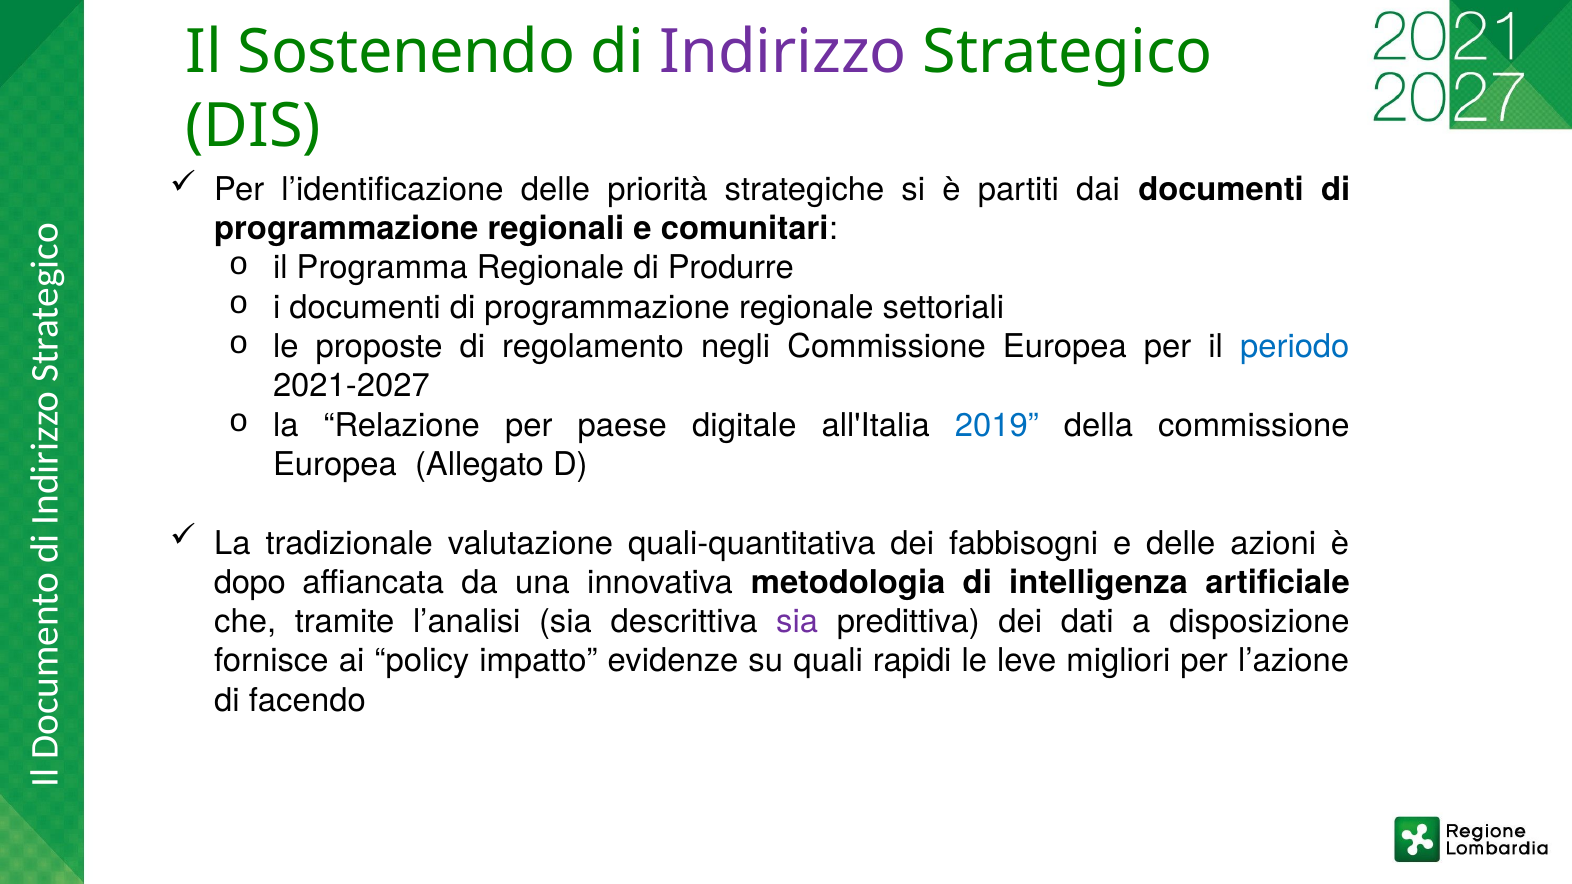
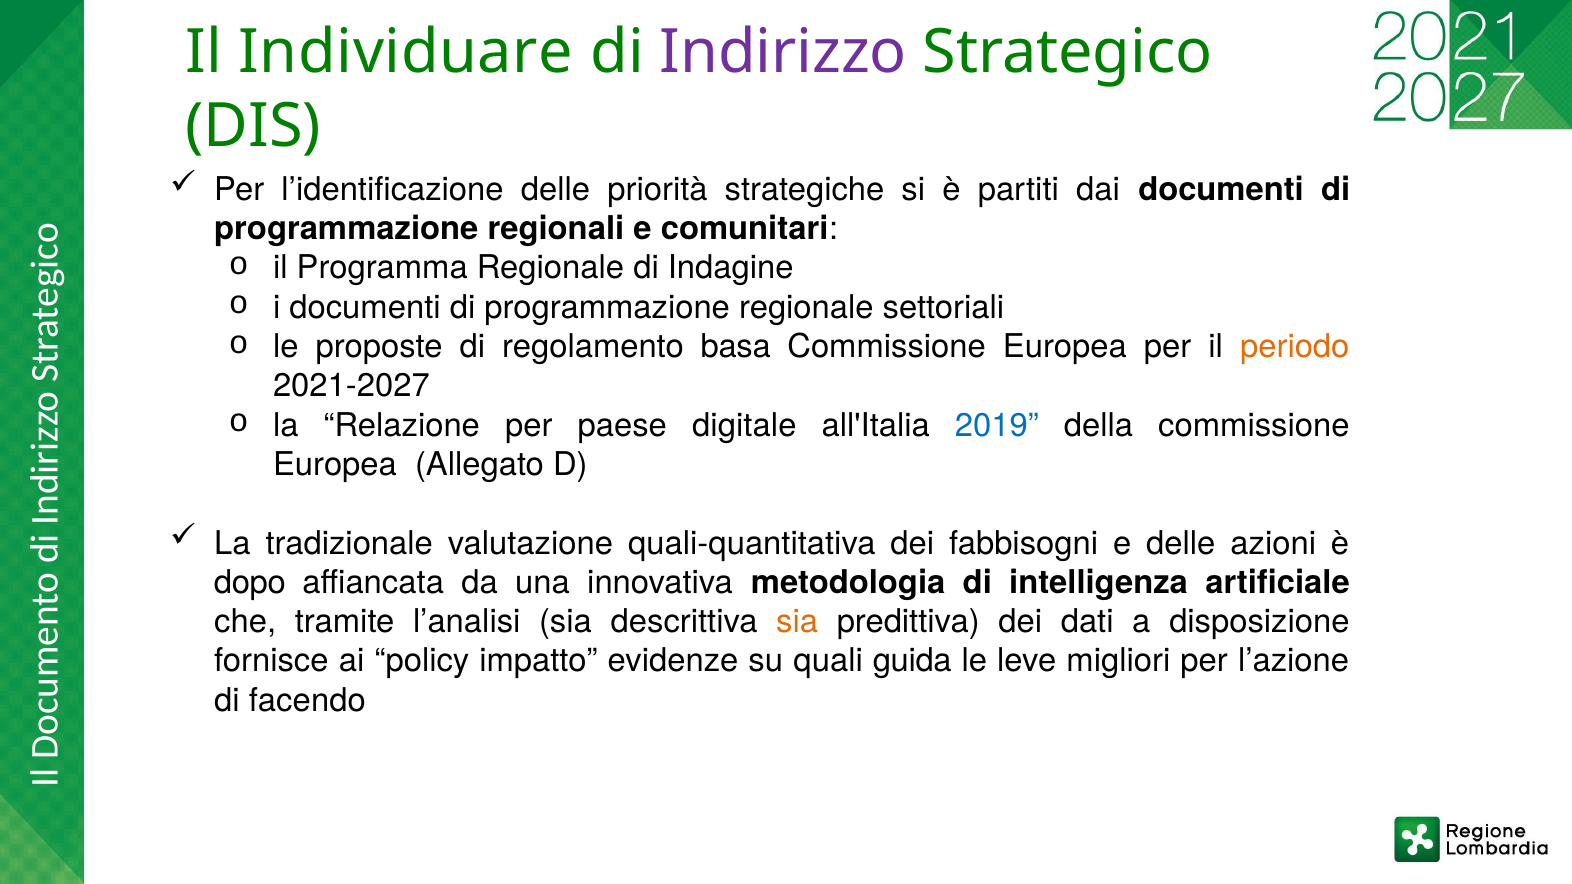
Sostenendo: Sostenendo -> Individuare
Produrre: Produrre -> Indagine
negli: negli -> basa
periodo colour: blue -> orange
sia at (797, 622) colour: purple -> orange
rapidi: rapidi -> guida
